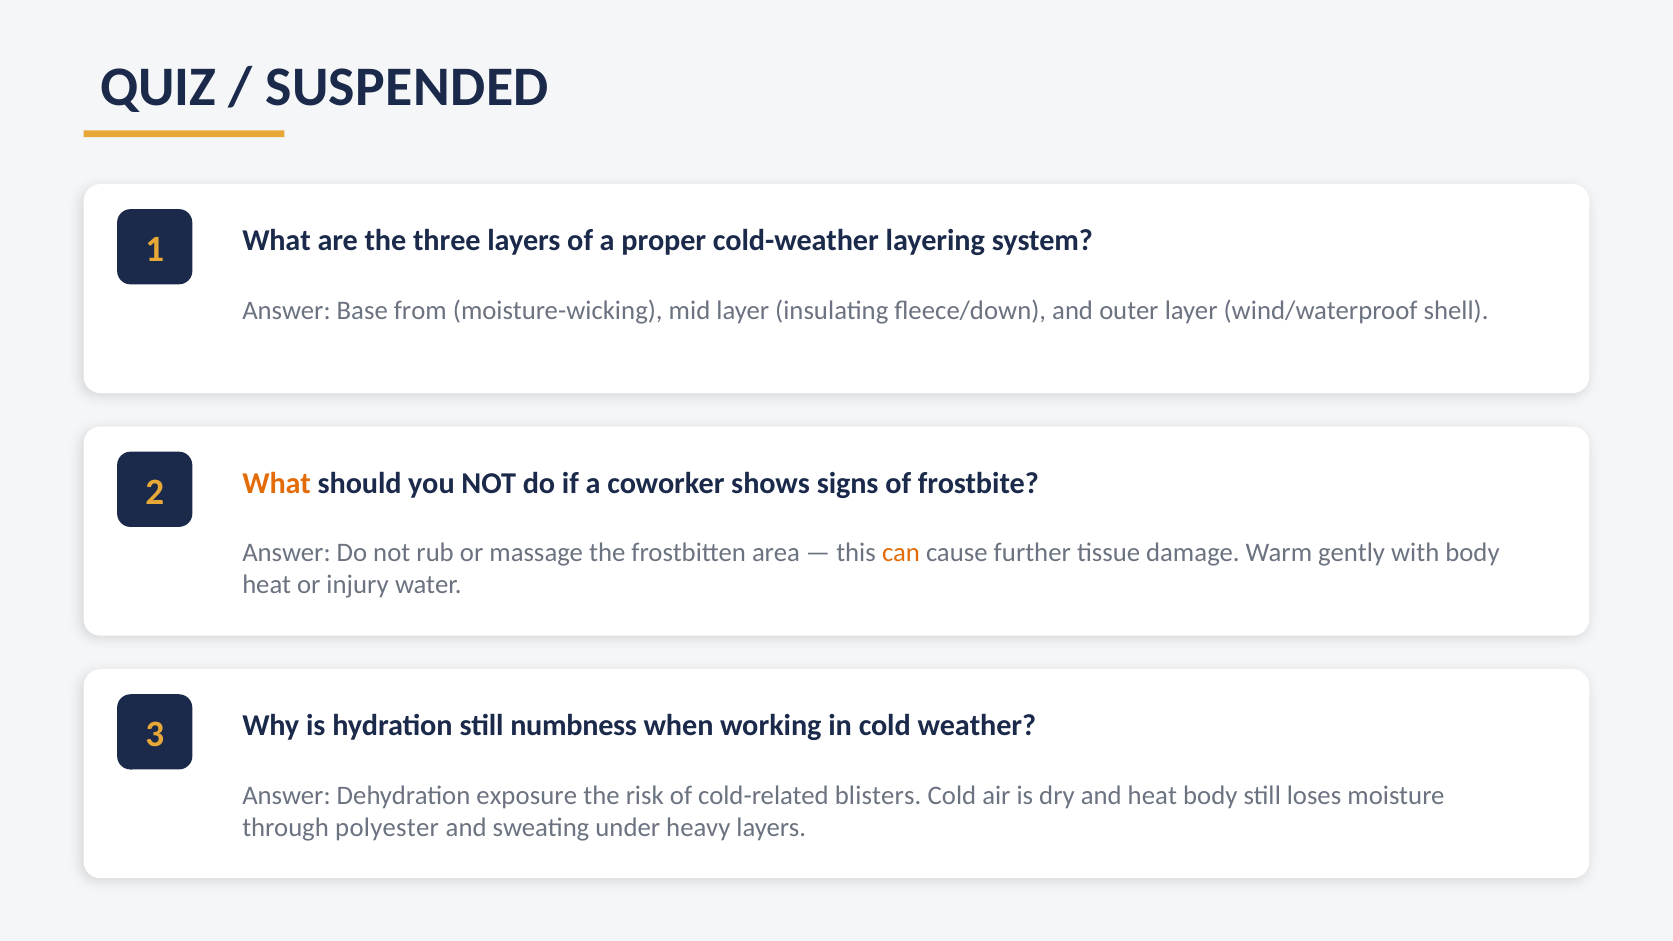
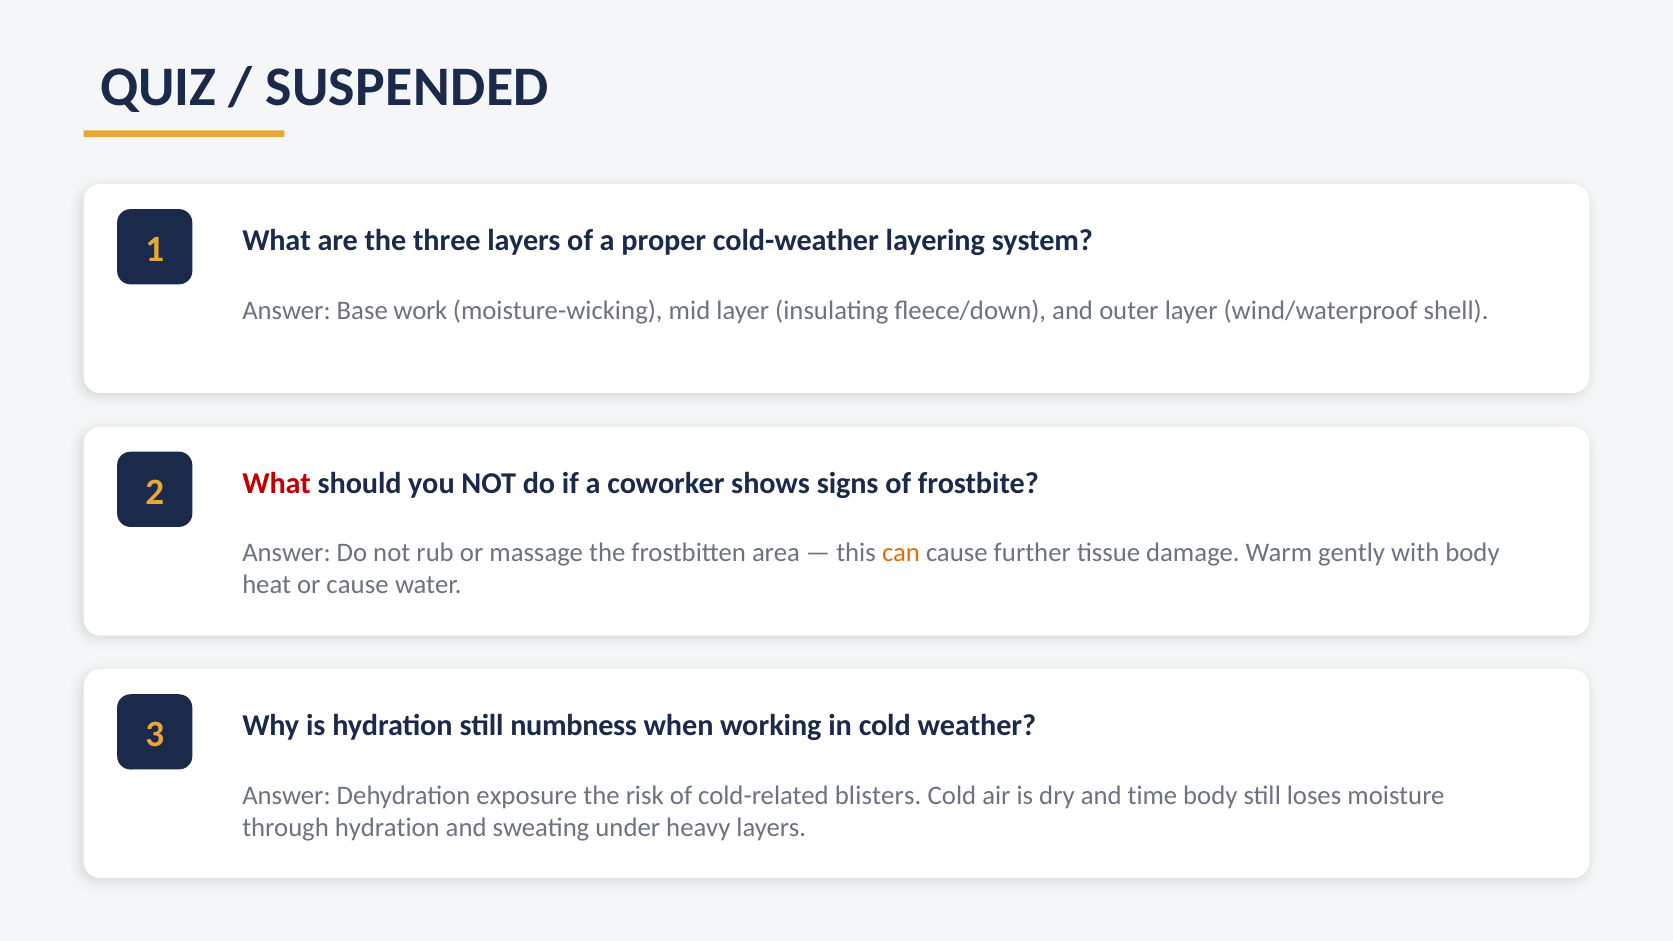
from: from -> work
What at (277, 483) colour: orange -> red
or injury: injury -> cause
and heat: heat -> time
through polyester: polyester -> hydration
